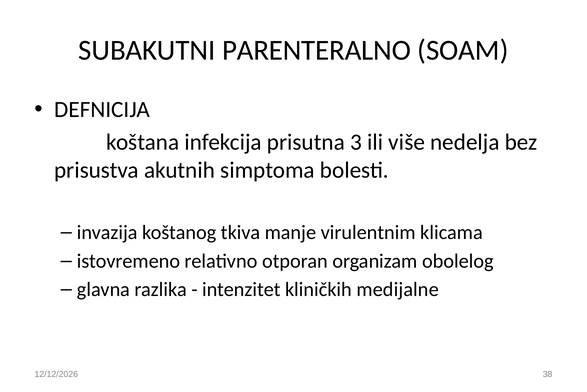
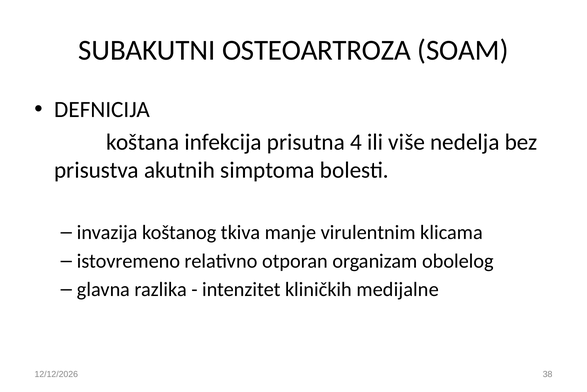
PARENTERALNO: PARENTERALNO -> OSTEOARTROZA
3: 3 -> 4
